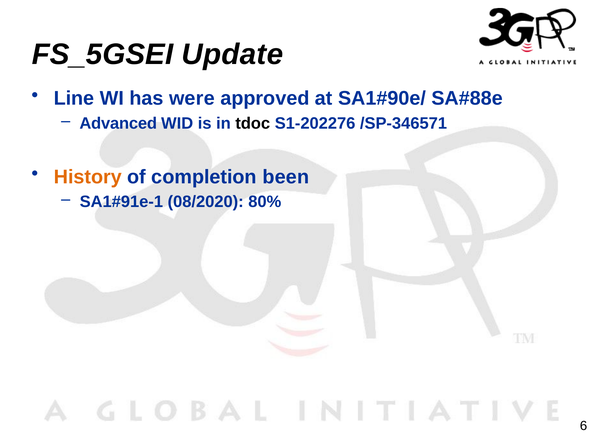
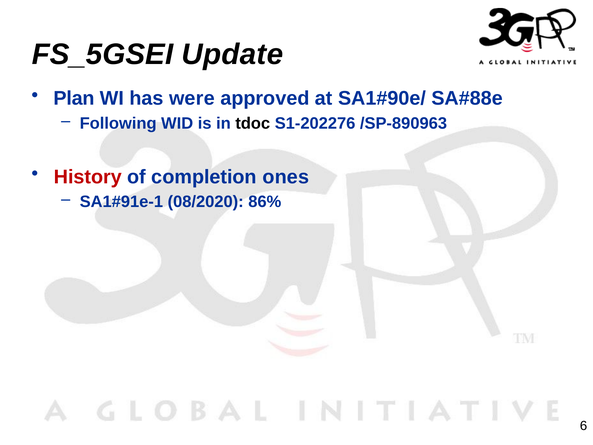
Line: Line -> Plan
Advanced: Advanced -> Following
/SP-346571: /SP-346571 -> /SP-890963
History colour: orange -> red
been: been -> ones
80%: 80% -> 86%
